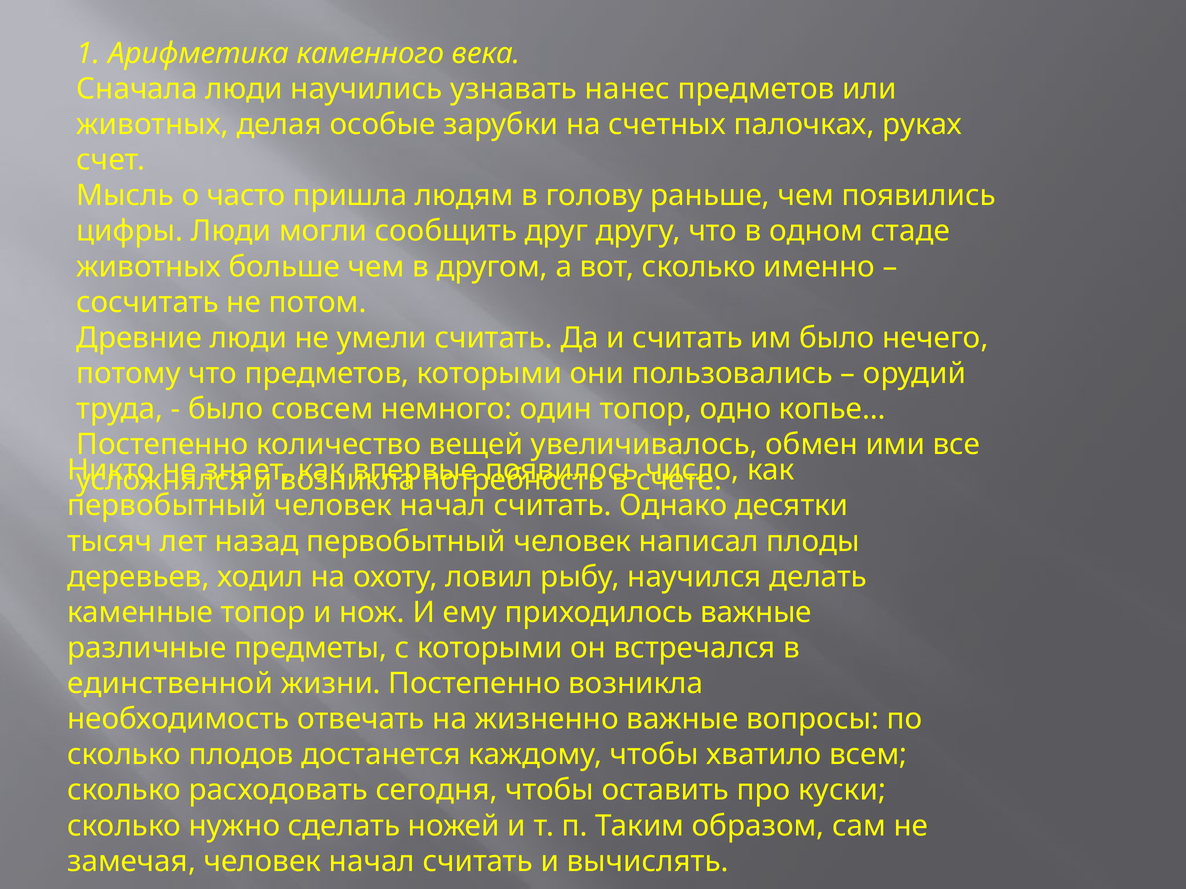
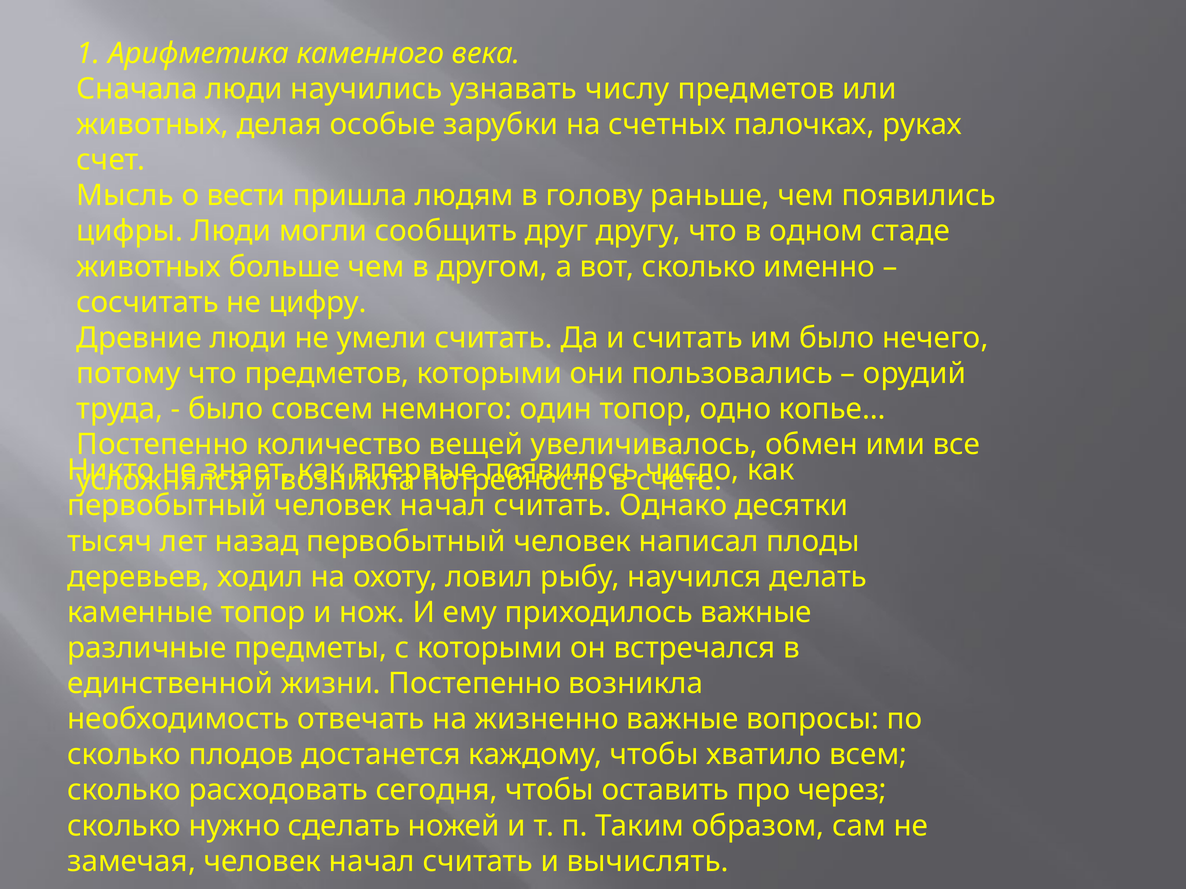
нанес: нанес -> числу
часто: часто -> вести
потом: потом -> цифру
куски: куски -> через
